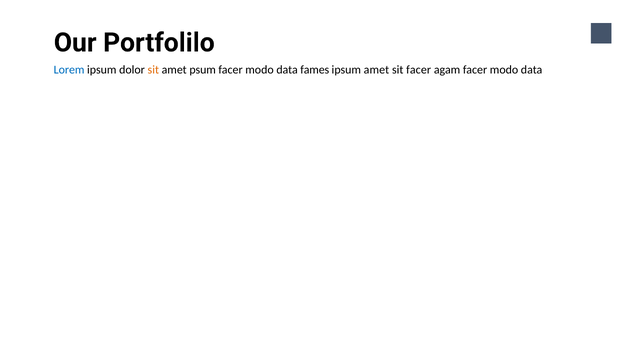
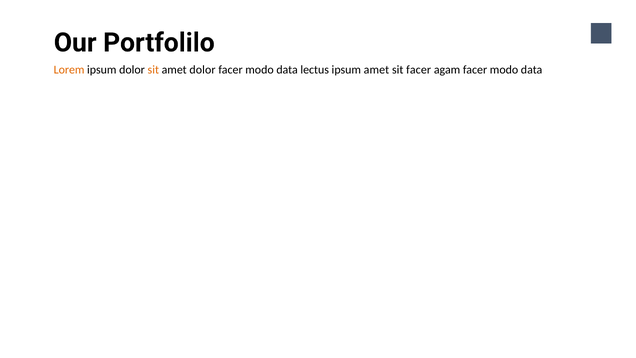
Lorem colour: blue -> orange
amet psum: psum -> dolor
fames: fames -> lectus
